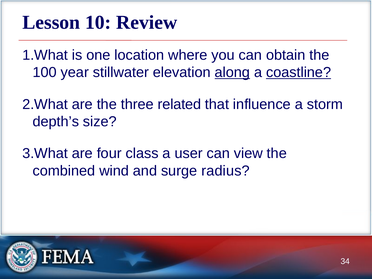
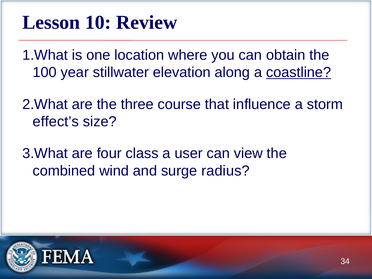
along underline: present -> none
related: related -> course
depth’s: depth’s -> effect’s
